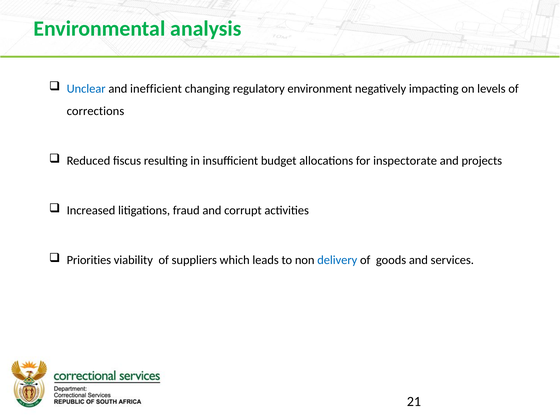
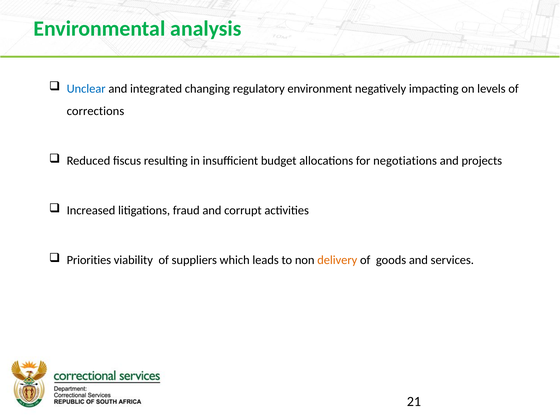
inefficient: inefficient -> integrated
inspectorate: inspectorate -> negotiations
delivery colour: blue -> orange
